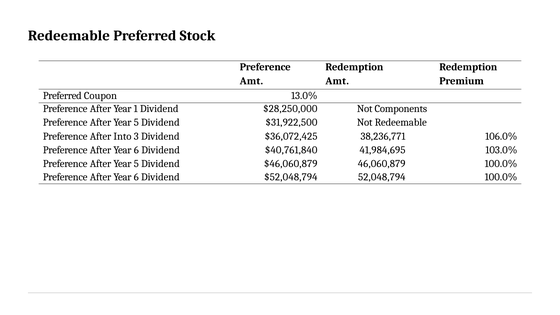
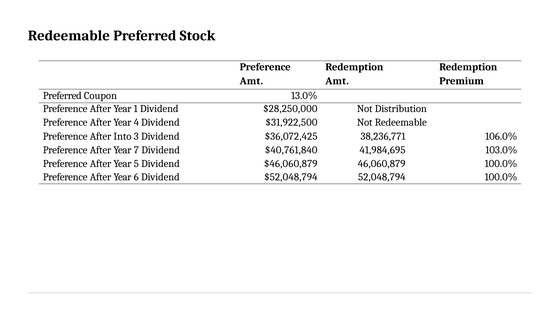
Components: Components -> Distribution
5 at (136, 122): 5 -> 4
6 at (136, 150): 6 -> 7
